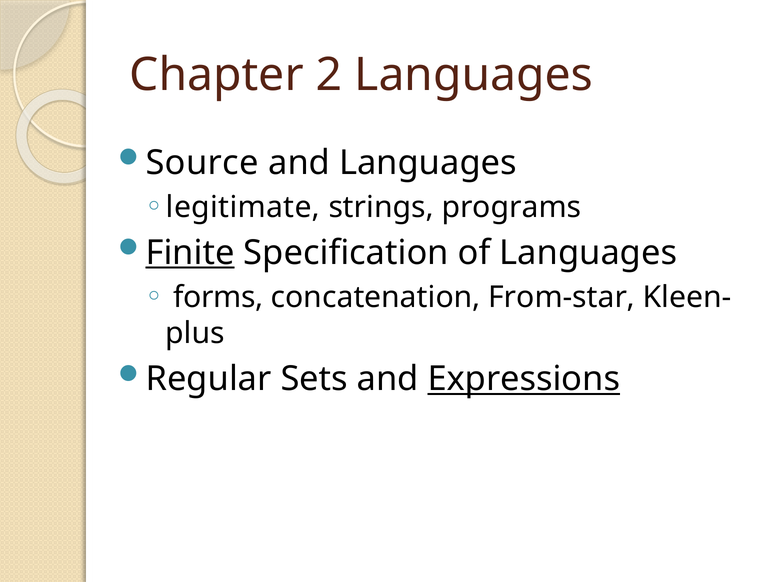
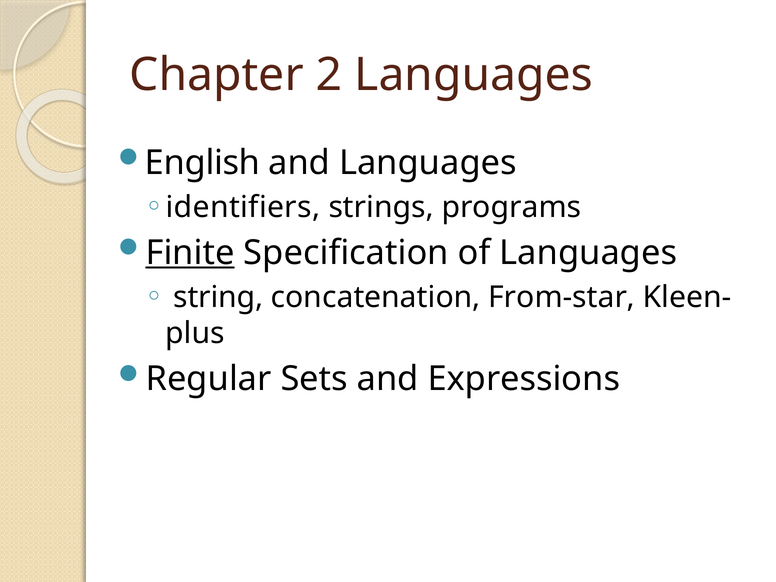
Source: Source -> English
legitimate: legitimate -> identifiers
forms: forms -> string
Expressions underline: present -> none
